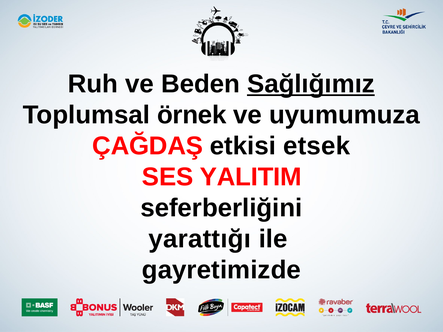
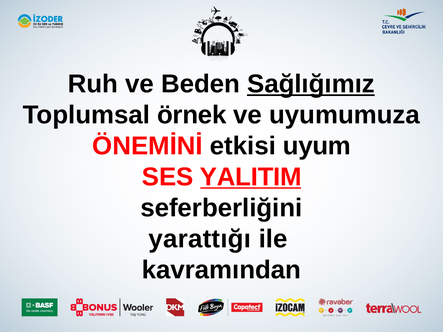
ÇAĞDAŞ: ÇAĞDAŞ -> ÖNEMİNİ
etsek: etsek -> uyum
YALITIM underline: none -> present
gayretimizde: gayretimizde -> kavramından
